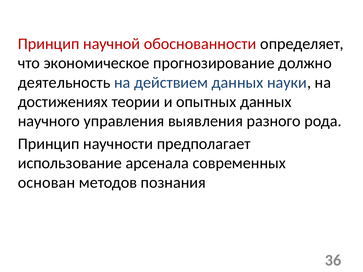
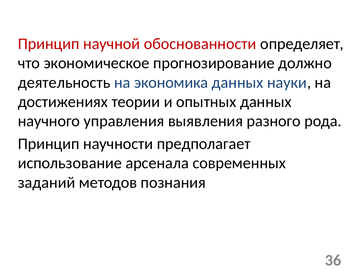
действием: действием -> экономика
основан: основан -> заданий
